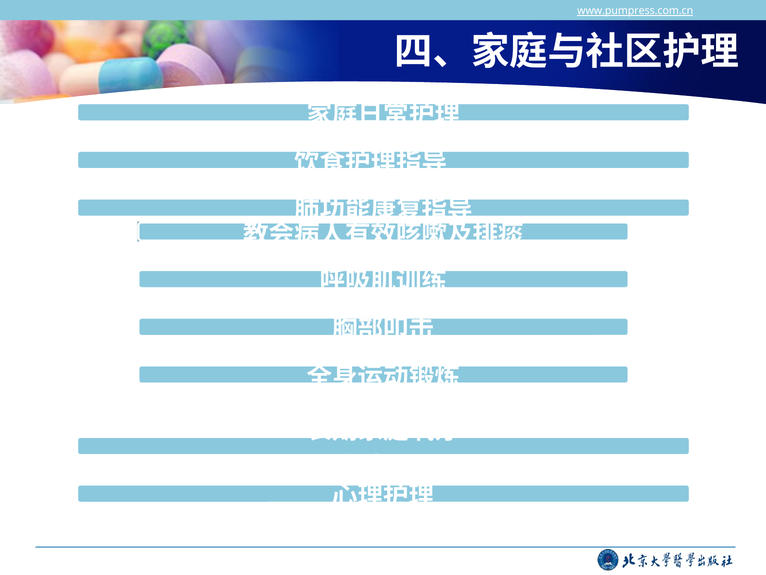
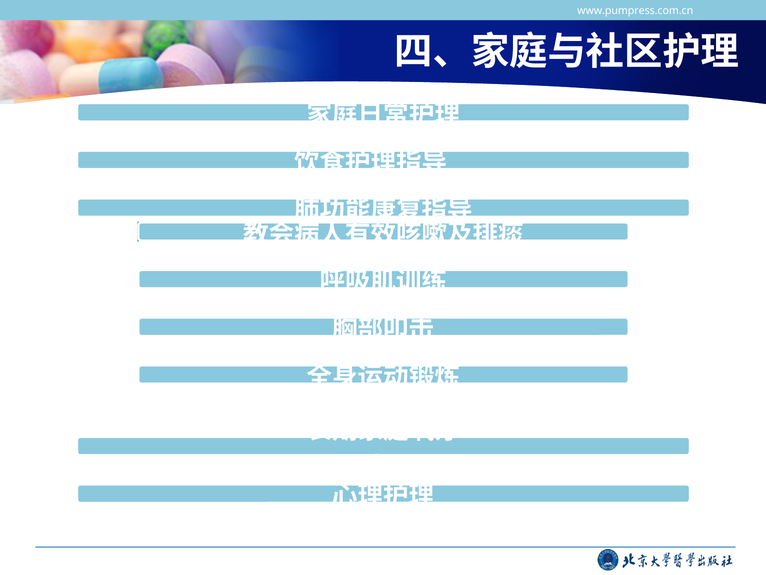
www.pumpress.com.cn underline: present -> none
